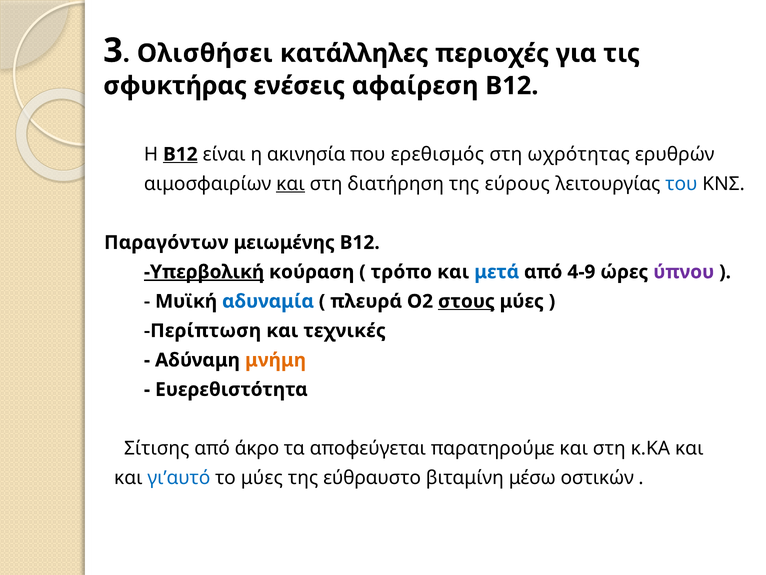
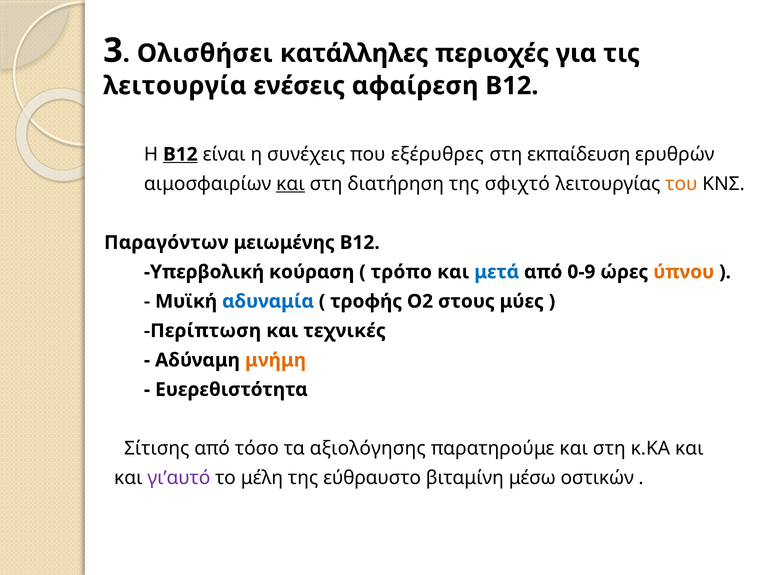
σφυκτήρας: σφυκτήρας -> λειτουργία
ακινησία: ακινησία -> συνέχεις
ερεθισμός: ερεθισμός -> εξέρυθρες
ωχρότητας: ωχρότητας -> εκπαίδευση
εύρους: εύρους -> σφιχτό
του colour: blue -> orange
Υπερβολική underline: present -> none
4-9: 4-9 -> 0-9
ύπνου colour: purple -> orange
πλευρά: πλευρά -> τροφής
στους underline: present -> none
άκρο: άκρο -> τόσο
αποφεύγεται: αποφεύγεται -> αξιολόγησης
γι’αυτό colour: blue -> purple
το μύες: μύες -> μέλη
